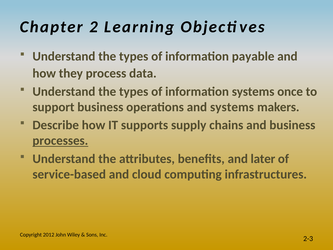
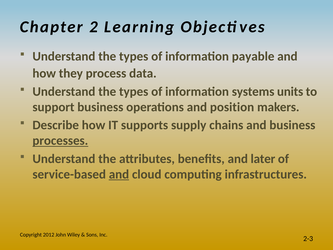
once: once -> units
and systems: systems -> position
and at (119, 174) underline: none -> present
